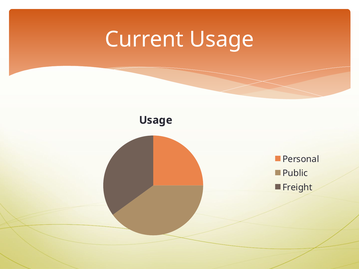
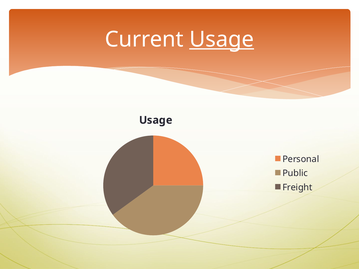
Usage at (222, 39) underline: none -> present
